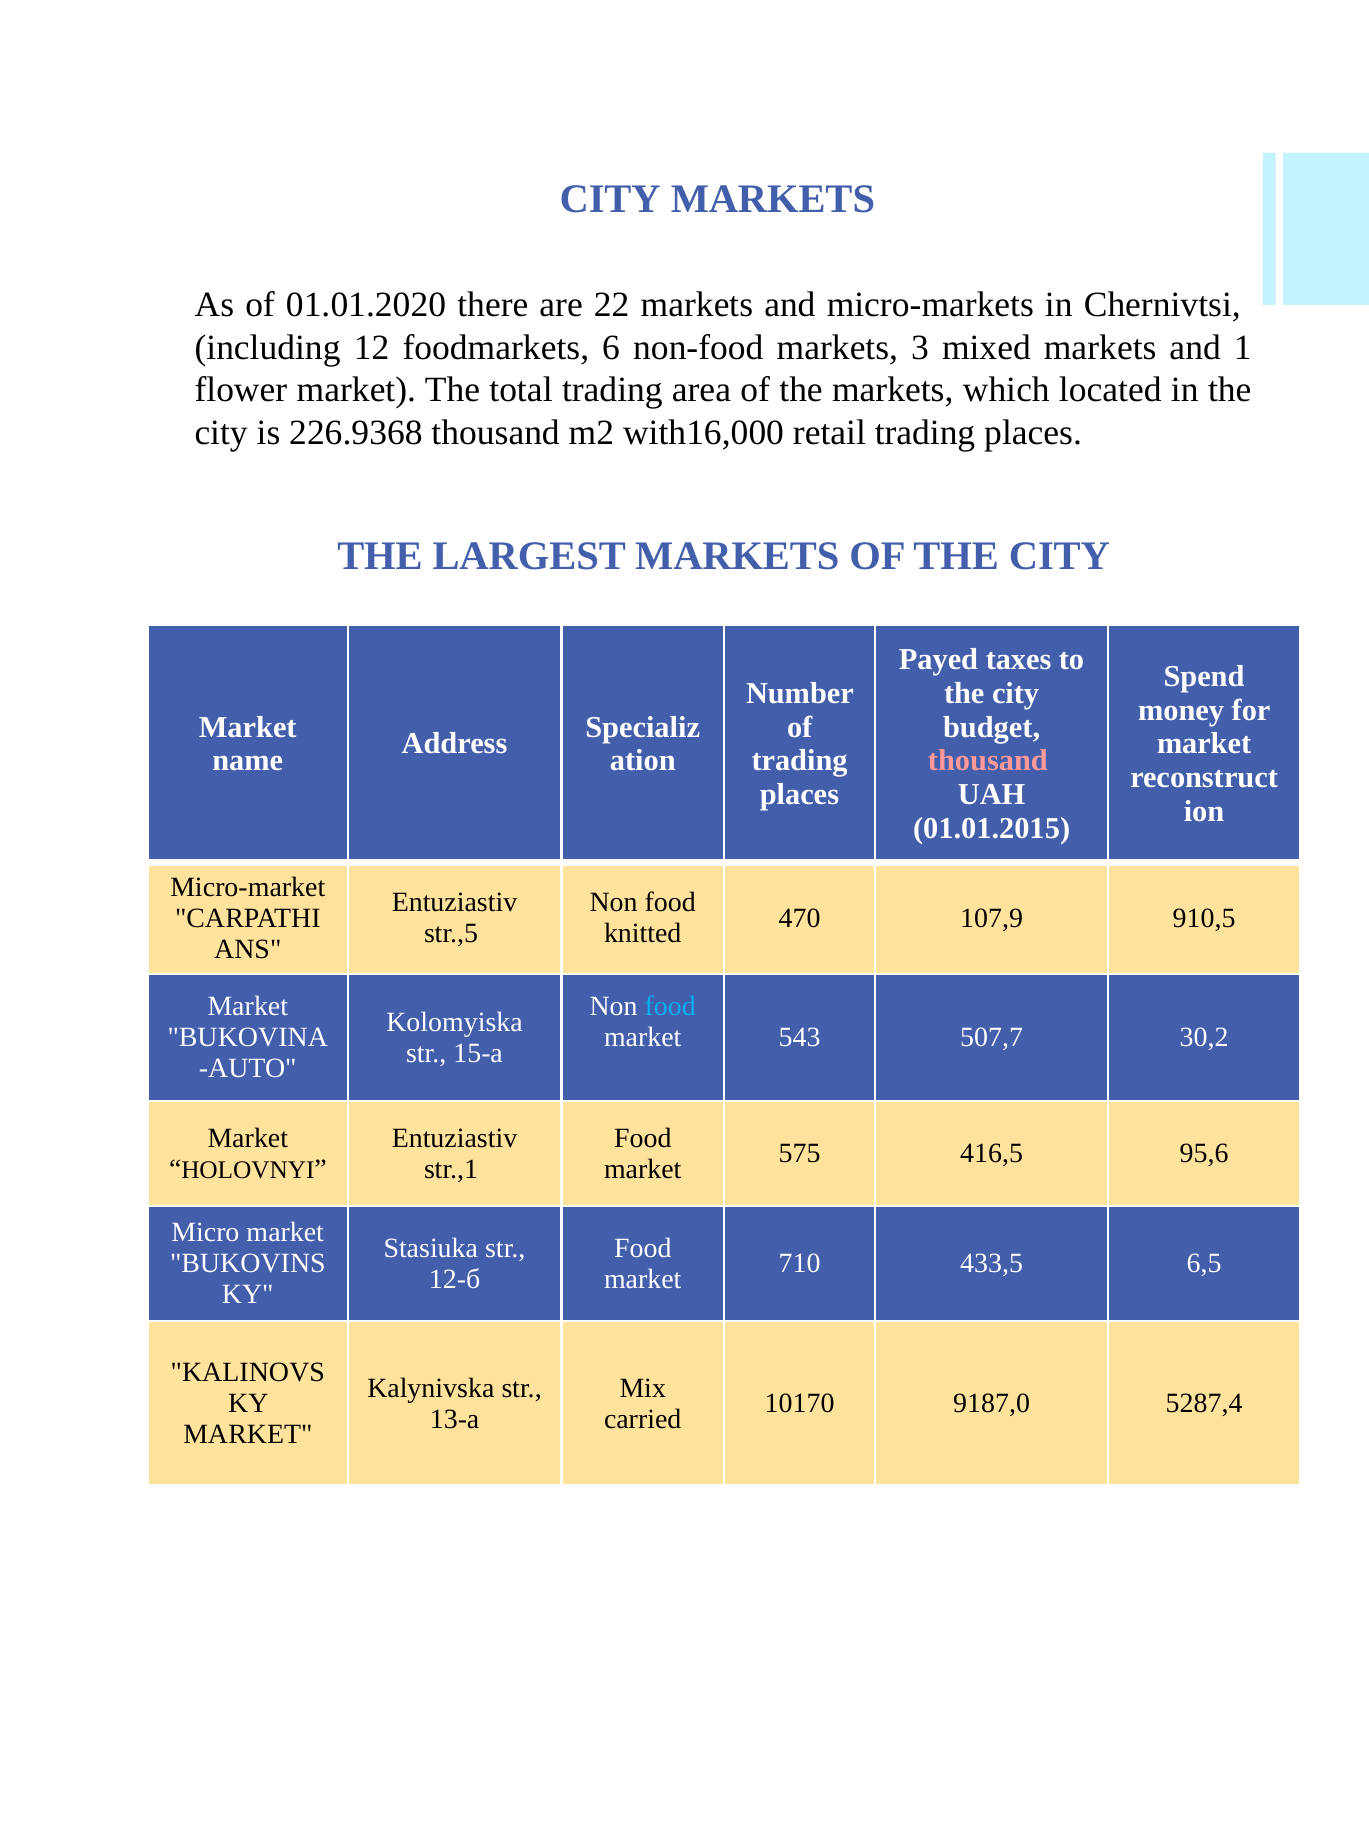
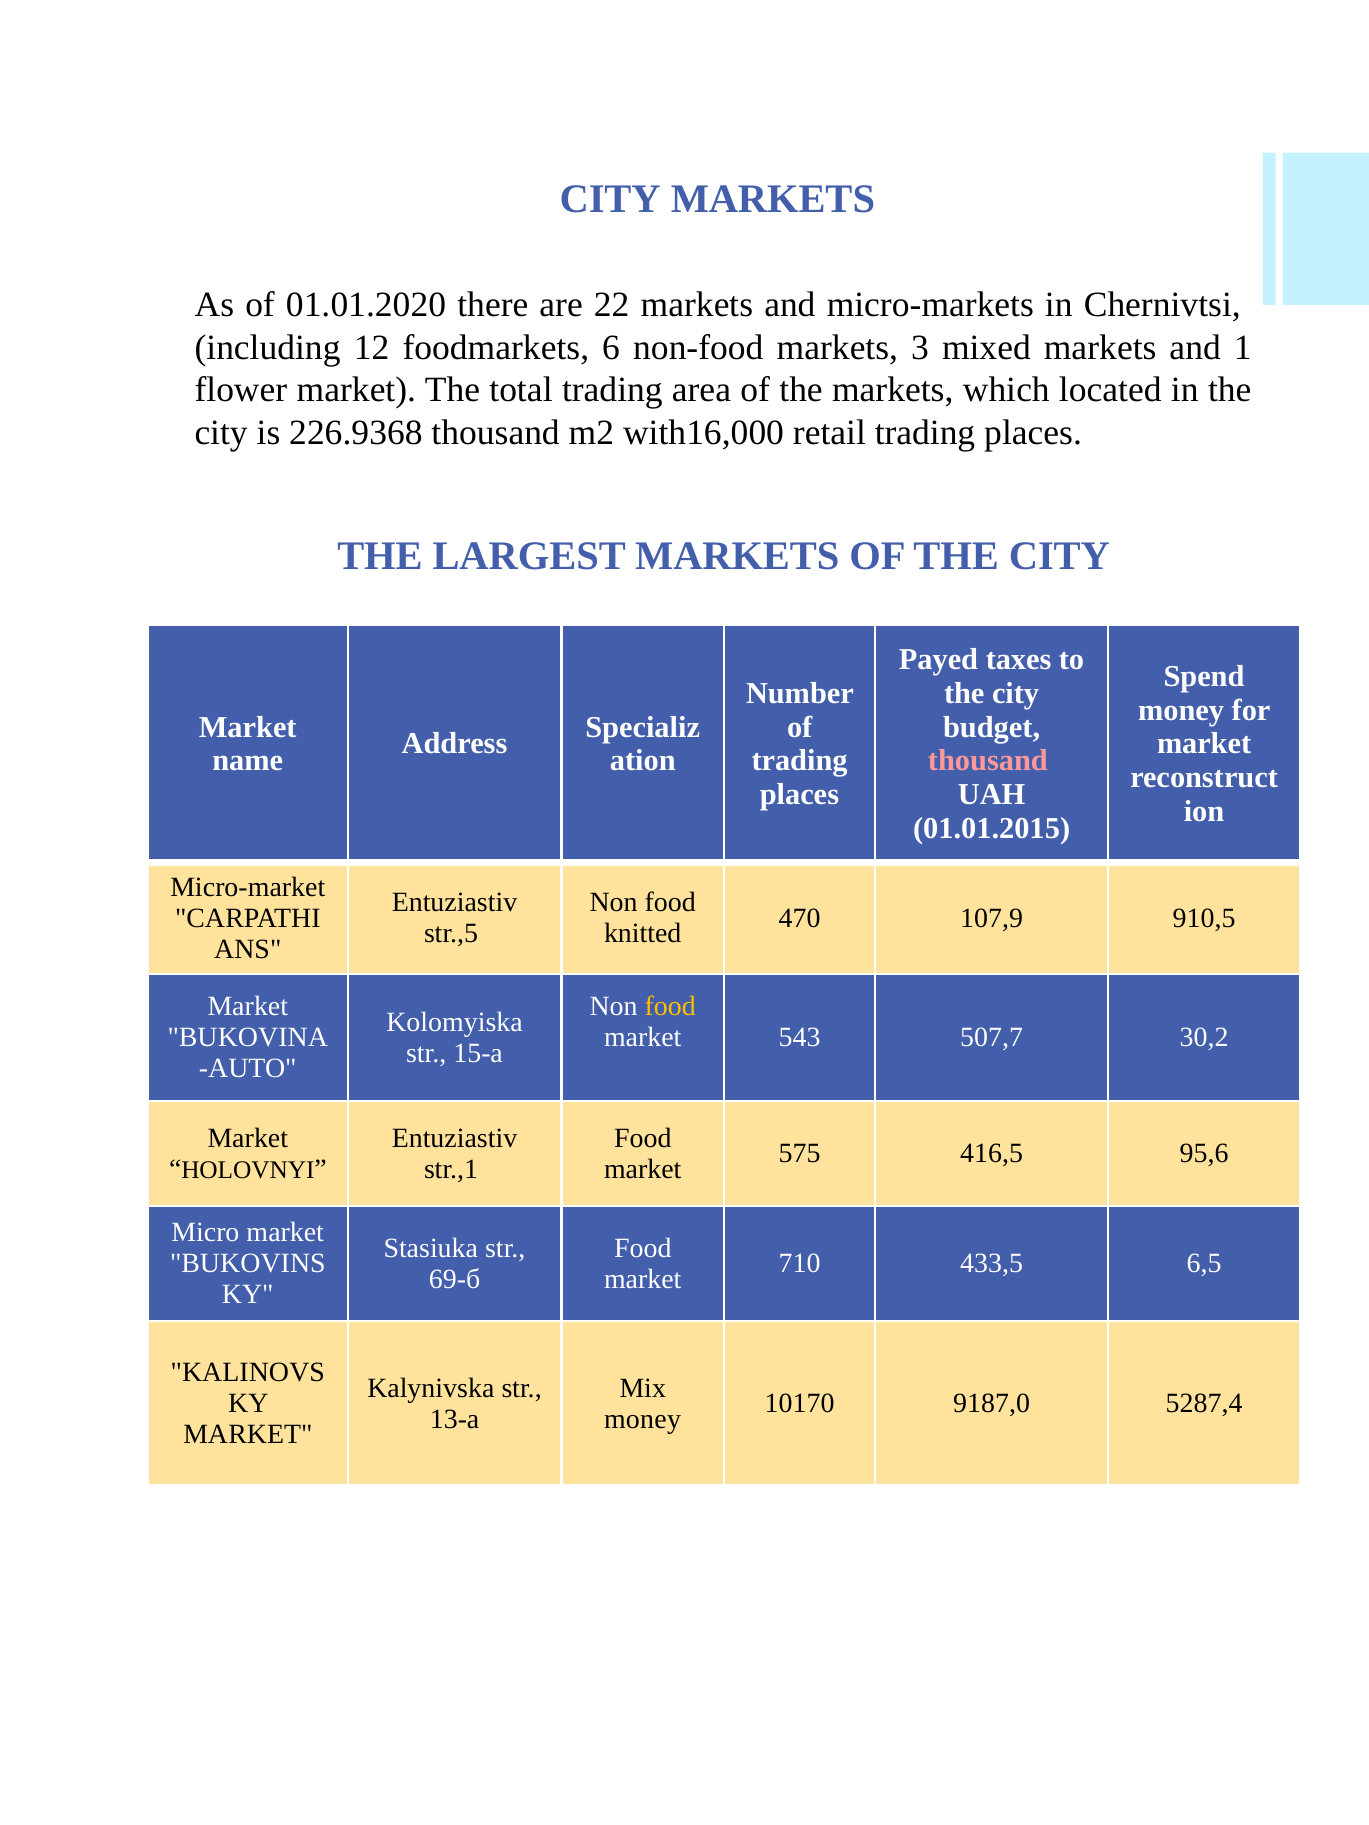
food at (670, 1007) colour: light blue -> yellow
12-б: 12-б -> 69-б
carried at (643, 1419): carried -> money
